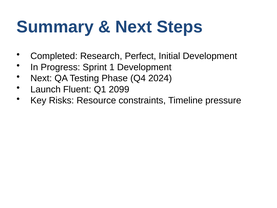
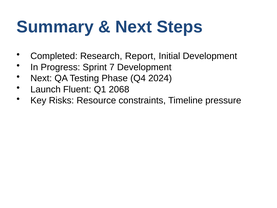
Perfect: Perfect -> Report
1: 1 -> 7
2099: 2099 -> 2068
